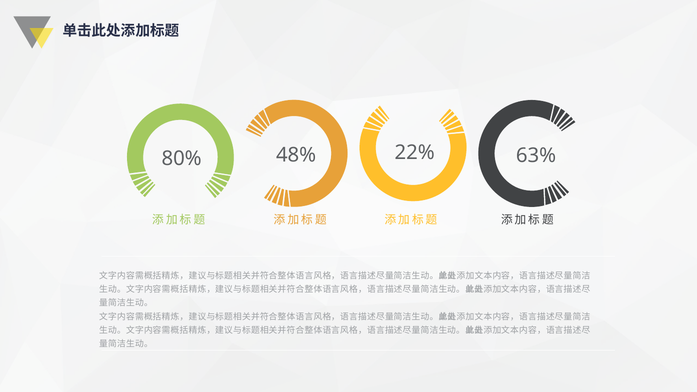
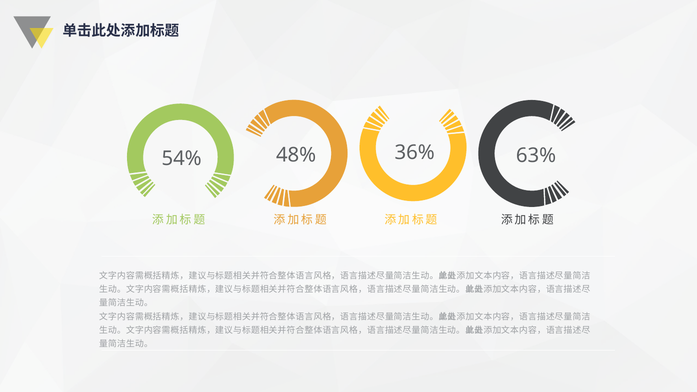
80%: 80% -> 54%
22%: 22% -> 36%
